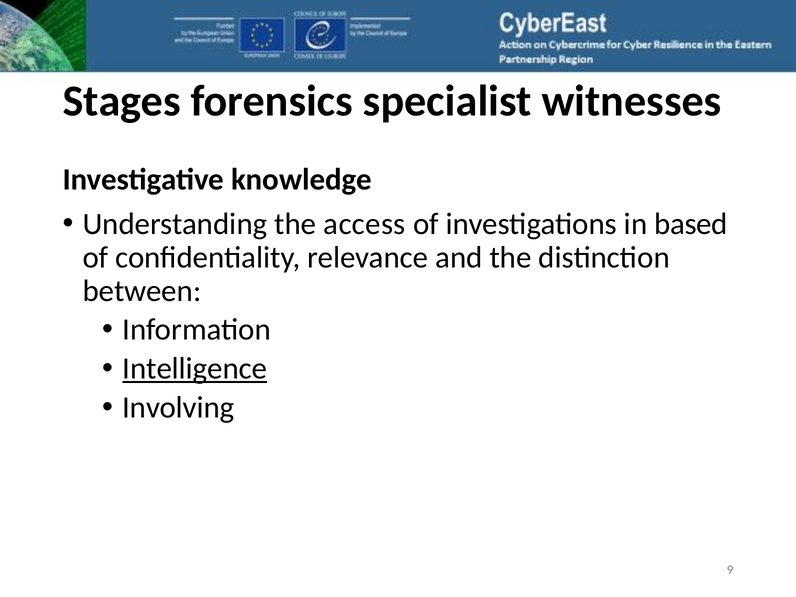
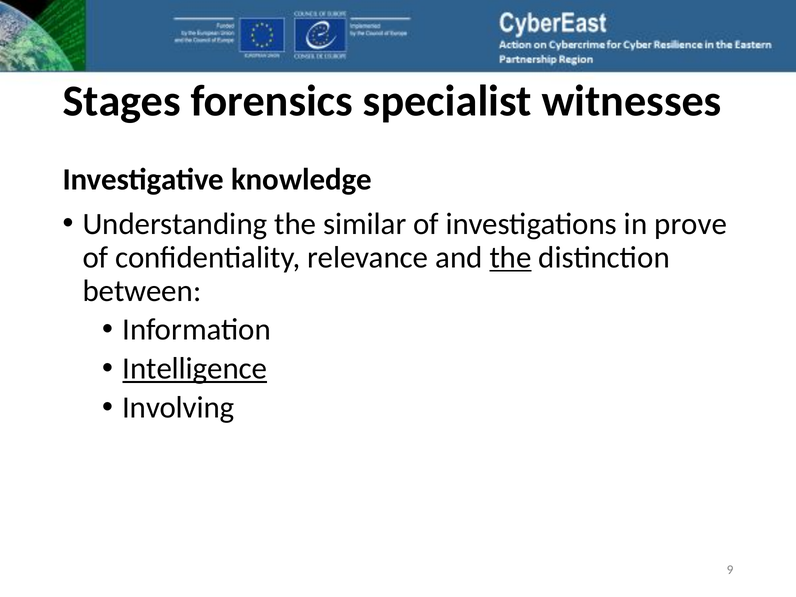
access: access -> similar
based: based -> prove
the at (511, 257) underline: none -> present
